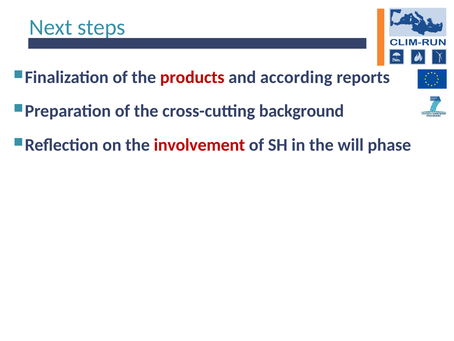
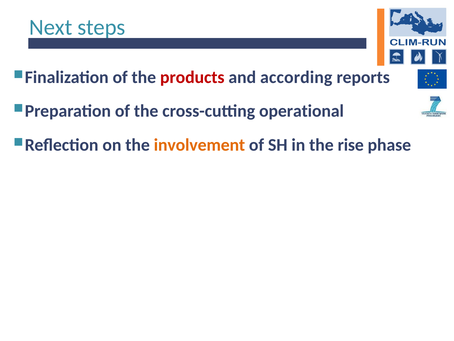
background: background -> operational
involvement colour: red -> orange
will: will -> rise
